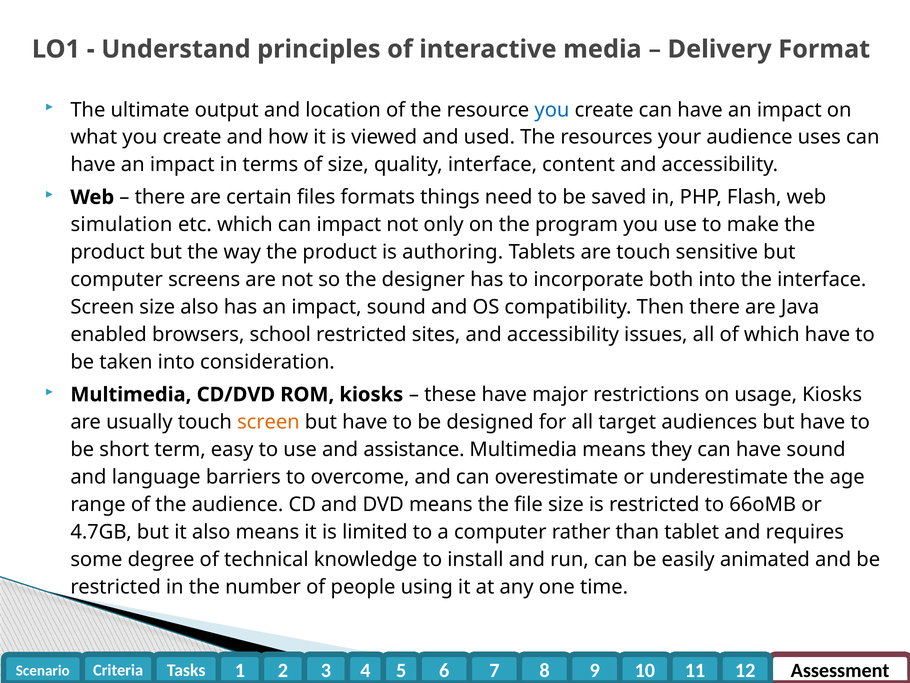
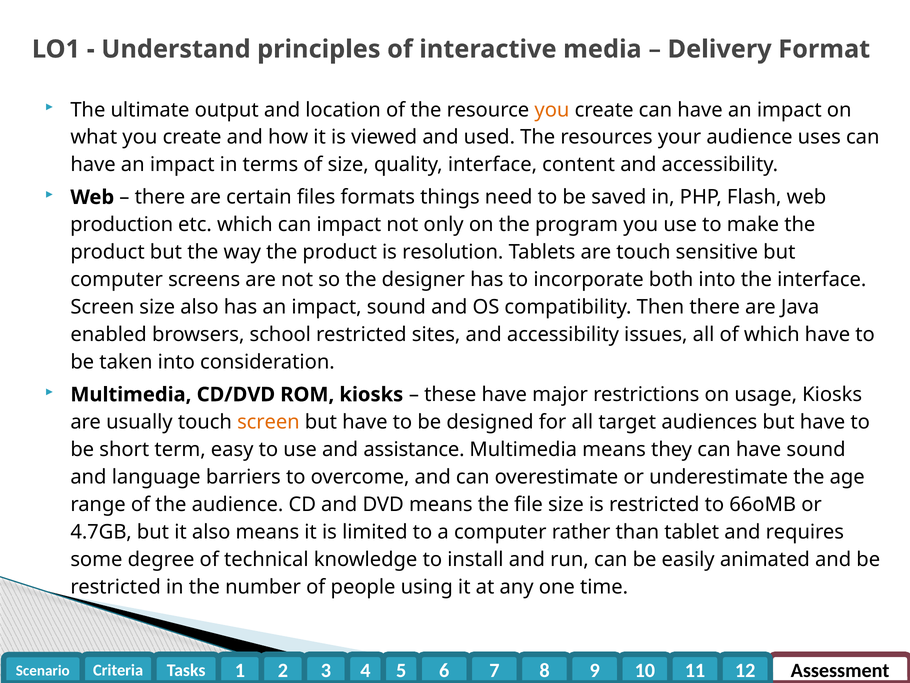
you at (552, 110) colour: blue -> orange
simulation: simulation -> production
authoring: authoring -> resolution
